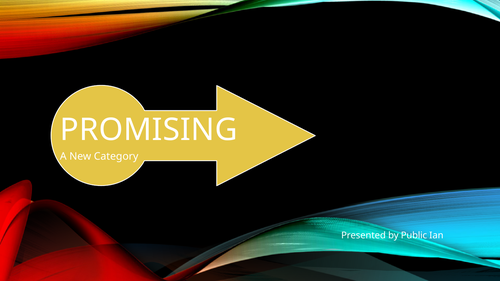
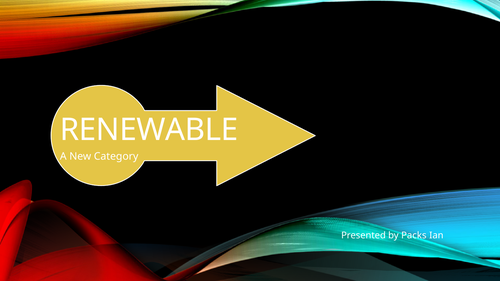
PROMISING: PROMISING -> RENEWABLE
Public: Public -> Packs
